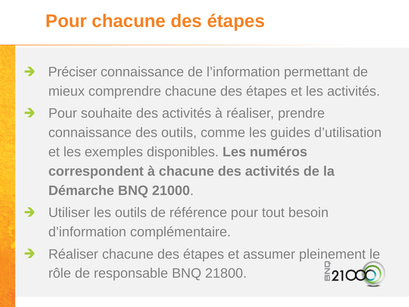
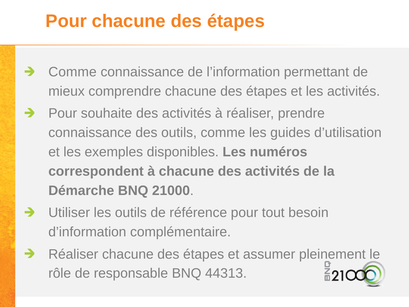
Préciser at (73, 72): Préciser -> Comme
21800: 21800 -> 44313
